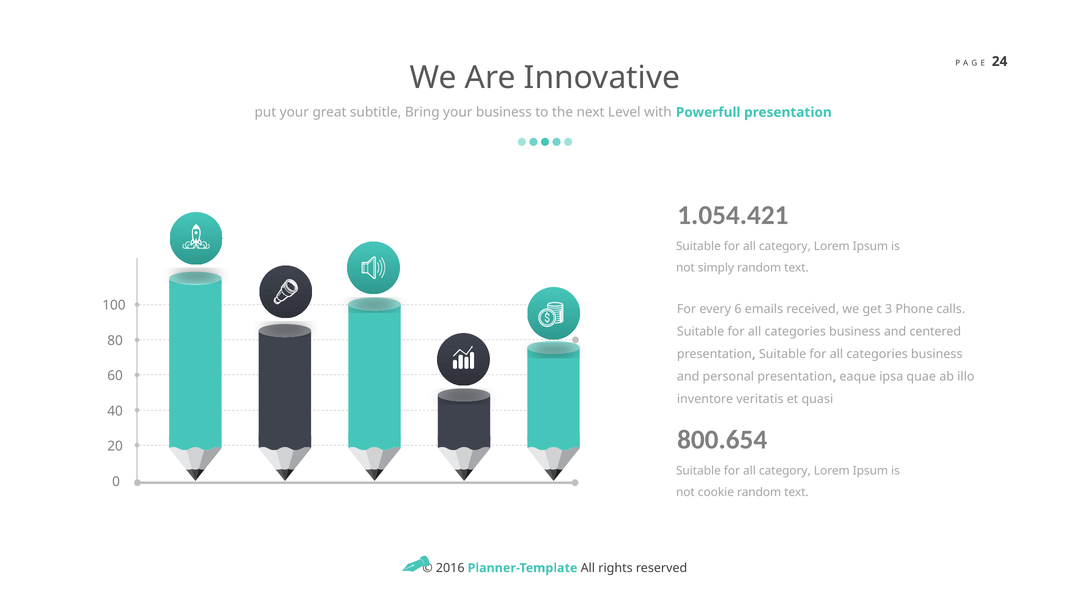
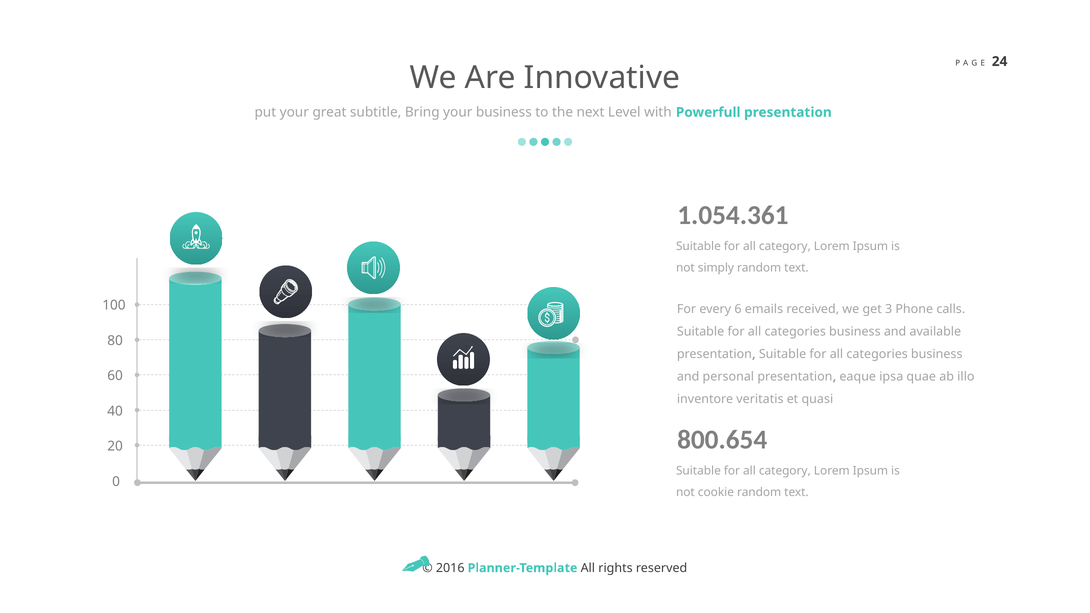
1.054.421: 1.054.421 -> 1.054.361
centered: centered -> available
